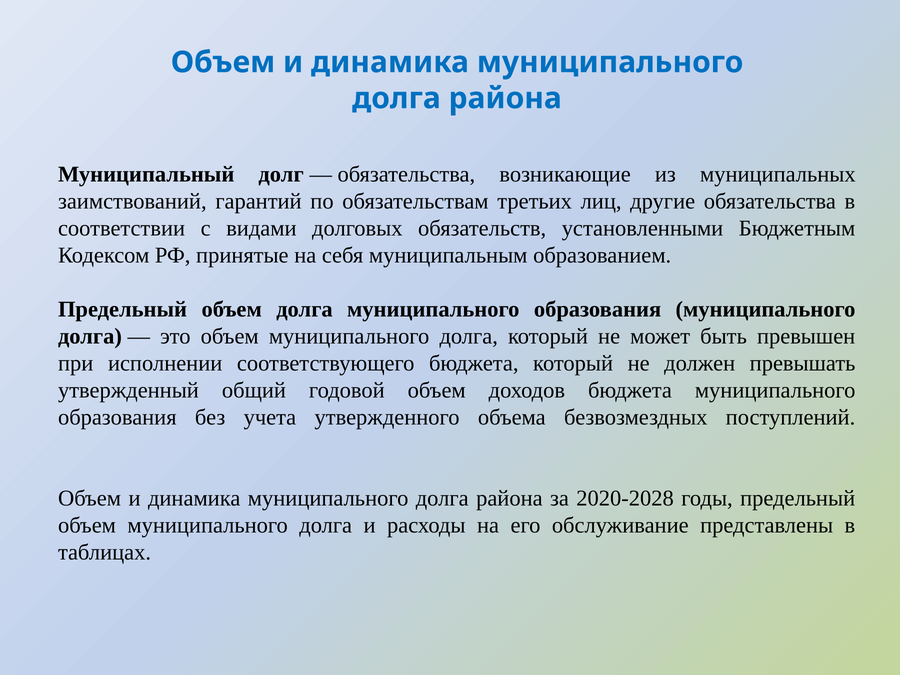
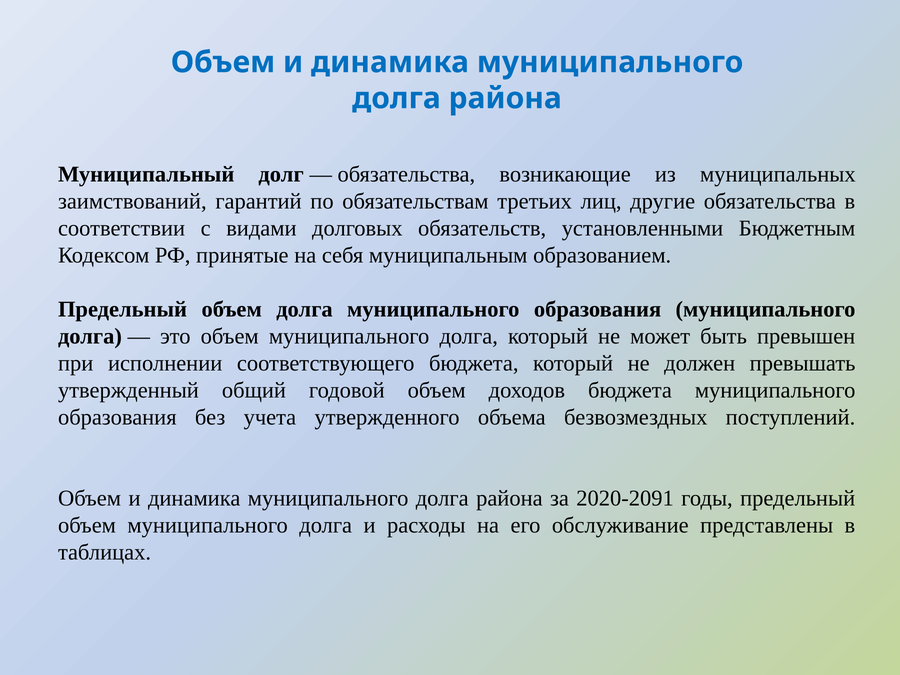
2020-2028: 2020-2028 -> 2020-2091
